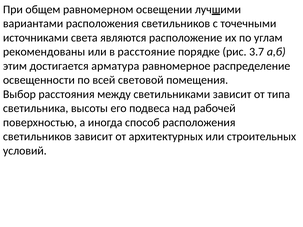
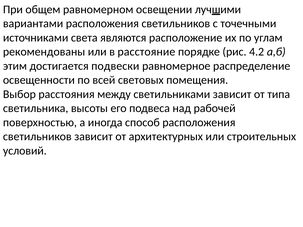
3.7: 3.7 -> 4.2
арматура: арматура -> подвески
световой: световой -> световых
